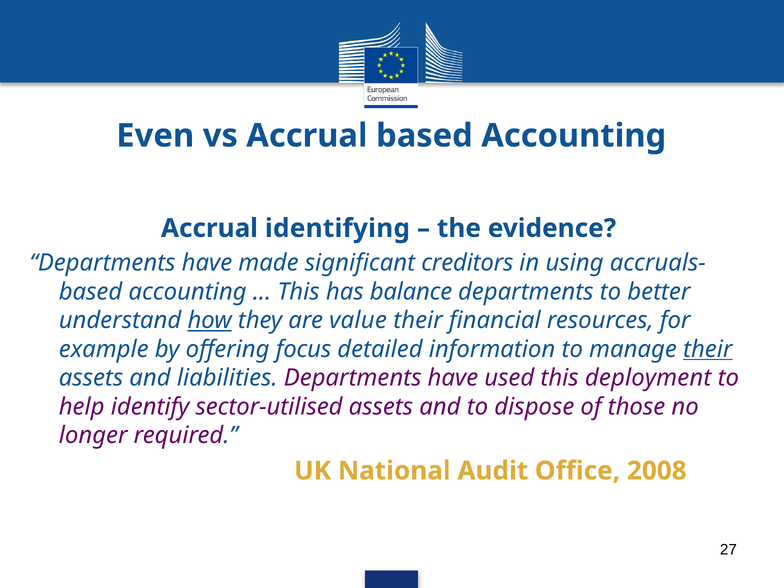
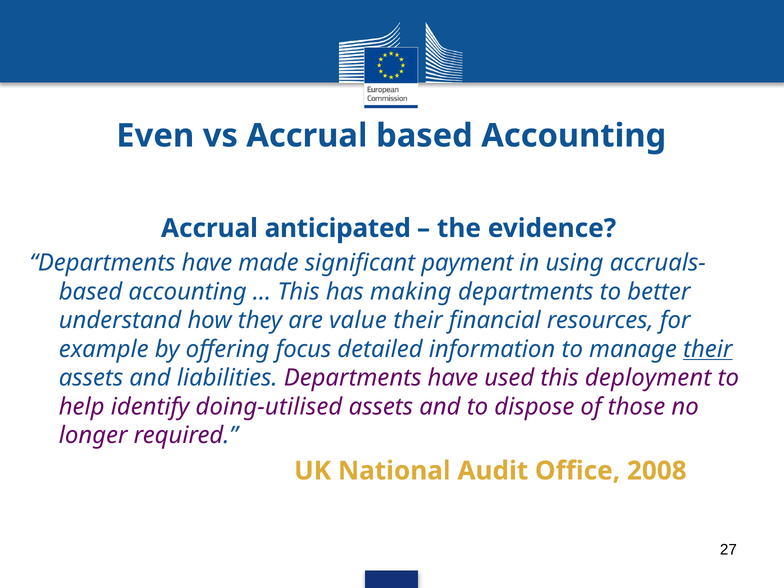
identifying: identifying -> anticipated
creditors: creditors -> payment
balance: balance -> making
how underline: present -> none
sector-utilised: sector-utilised -> doing-utilised
